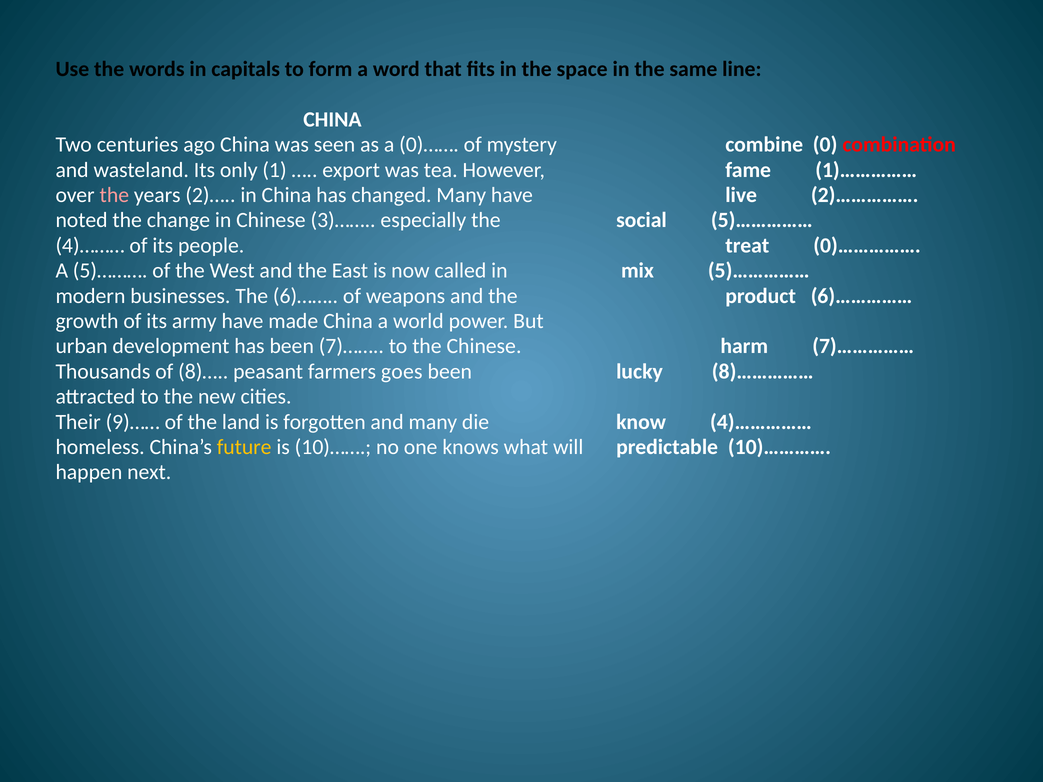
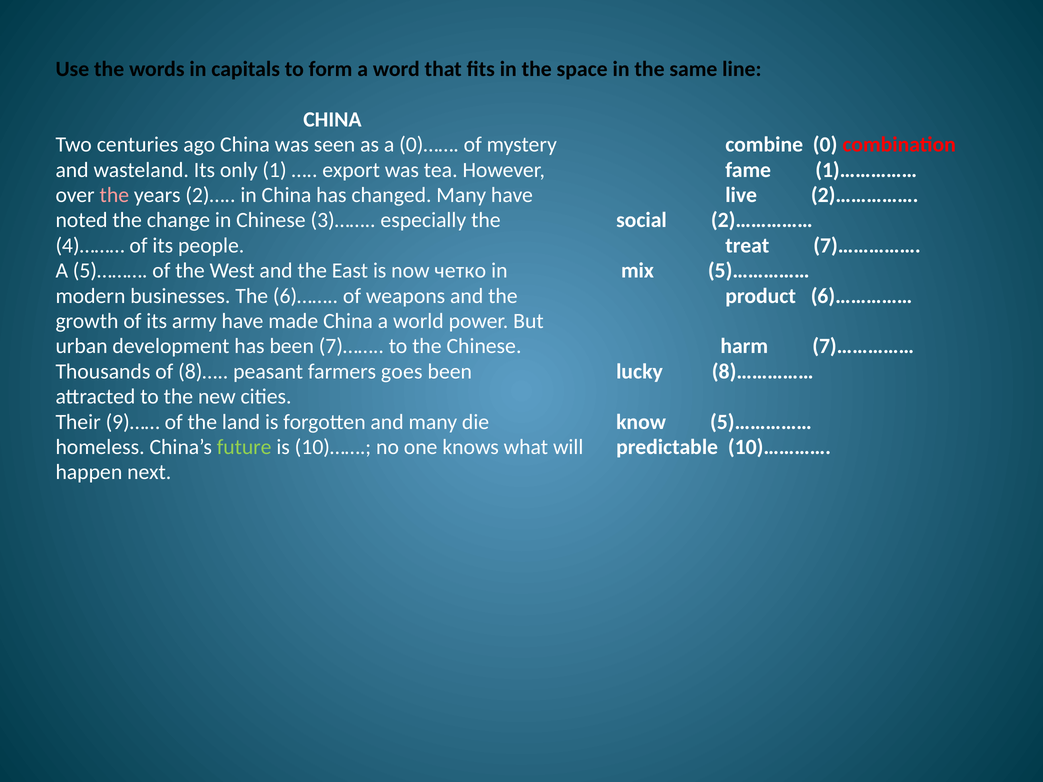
social 5)……………: 5)…………… -> 2)……………
treat 0)……………: 0)…………… -> 7)……………
called: called -> четко
know 4)……………: 4)…………… -> 5)……………
future colour: yellow -> light green
